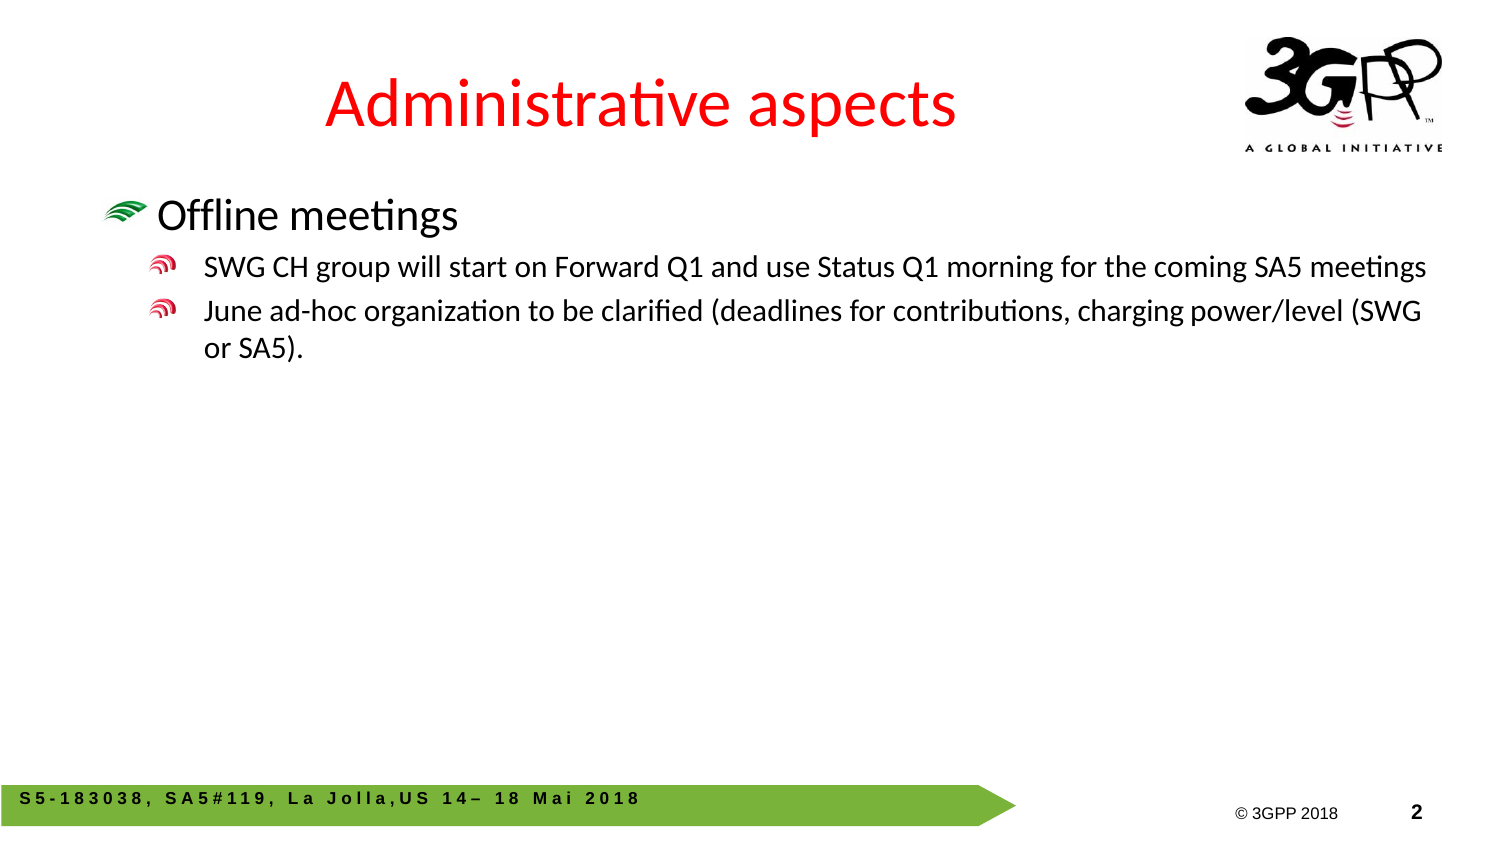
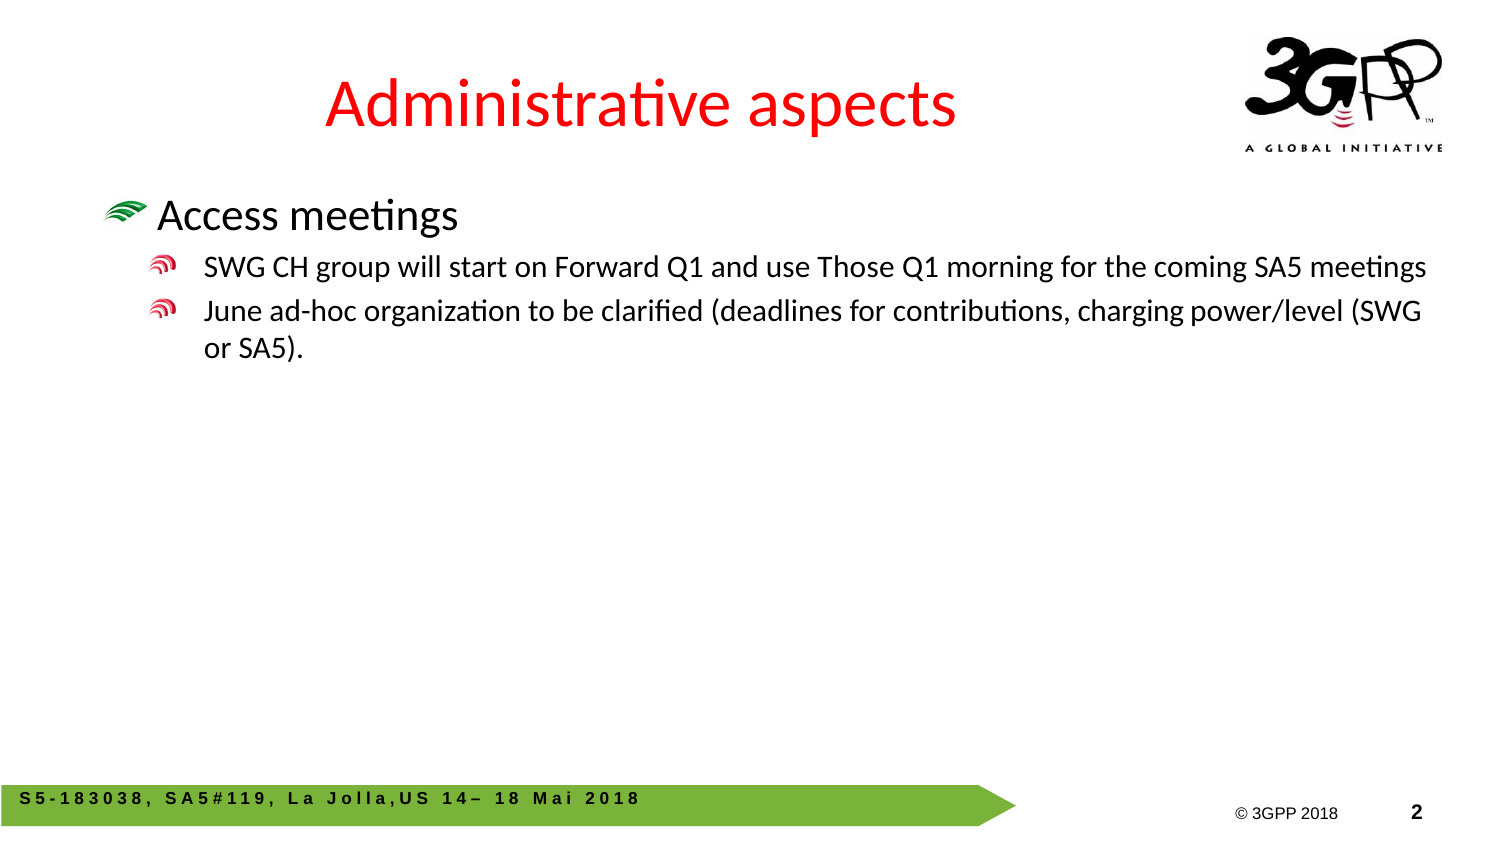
Offline: Offline -> Access
Status: Status -> Those
